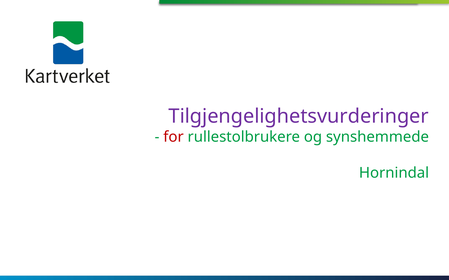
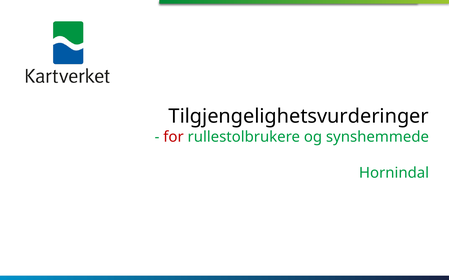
Tilgjengelighetsvurderinger colour: purple -> black
